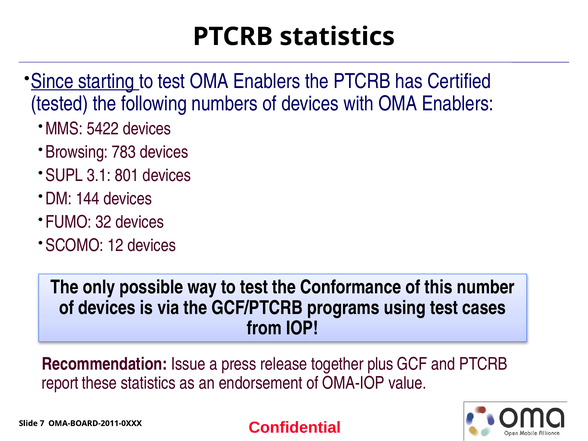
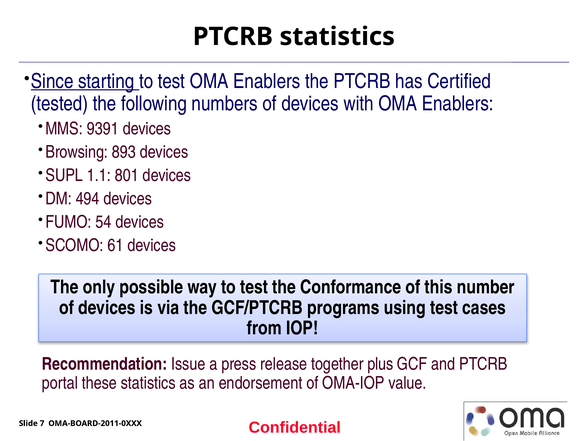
5422: 5422 -> 9391
783: 783 -> 893
3.1: 3.1 -> 1.1
144: 144 -> 494
32: 32 -> 54
12: 12 -> 61
report: report -> portal
